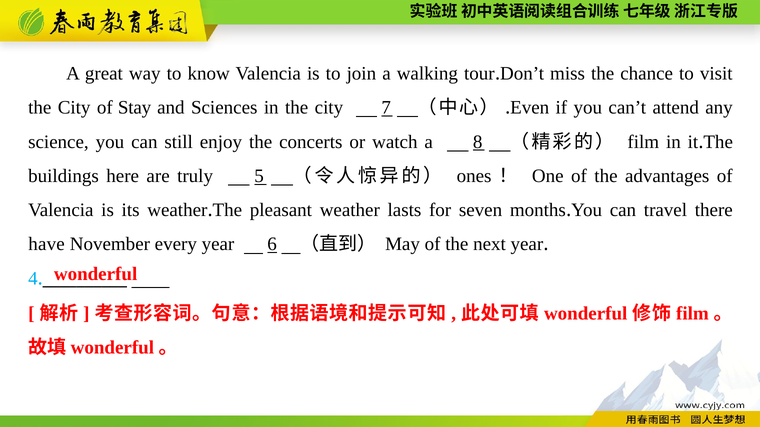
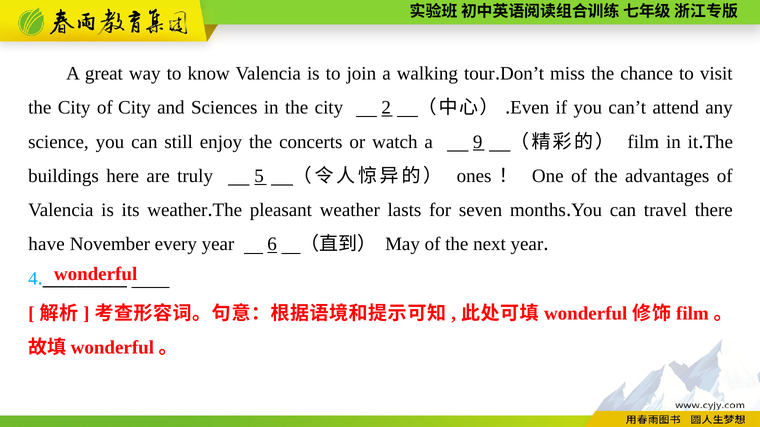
of Stay: Stay -> City
7: 7 -> 2
8: 8 -> 9
